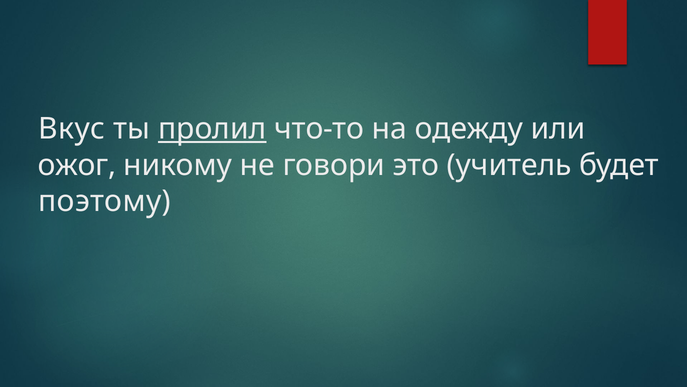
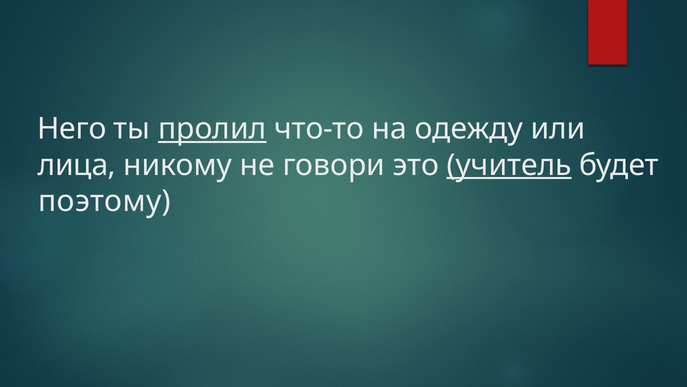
Вкус: Вкус -> Него
ожог: ожог -> лица
учитель underline: none -> present
